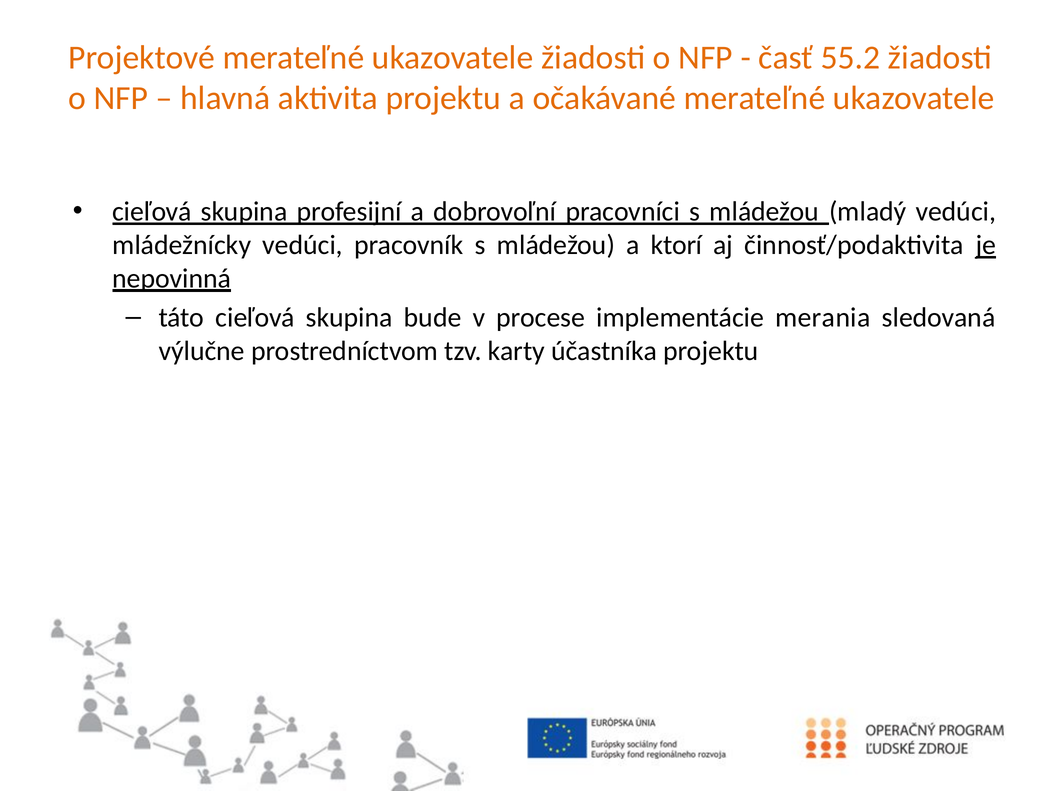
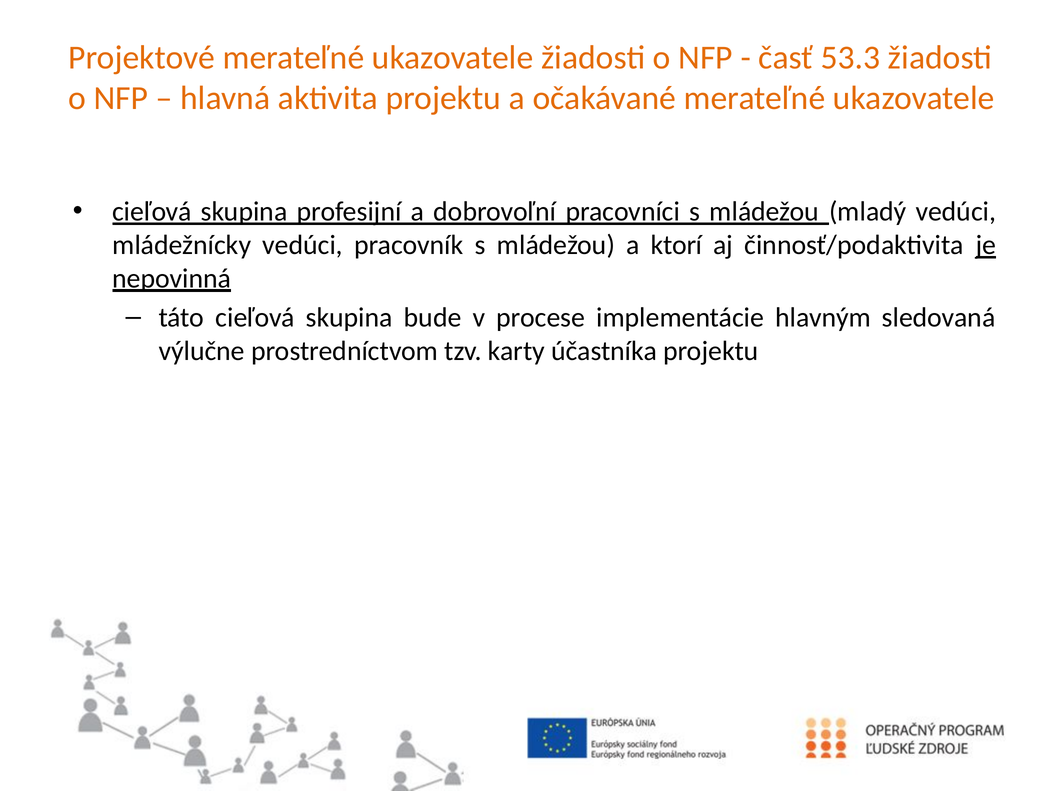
55.2: 55.2 -> 53.3
merania: merania -> hlavným
